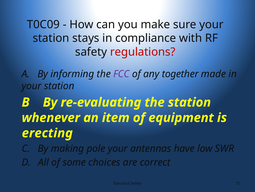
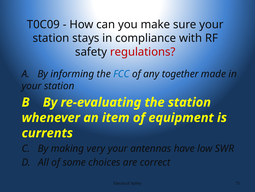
FCC colour: purple -> blue
erecting: erecting -> currents
pole: pole -> very
